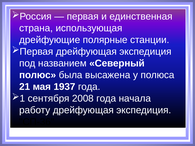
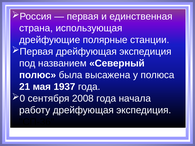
1: 1 -> 0
